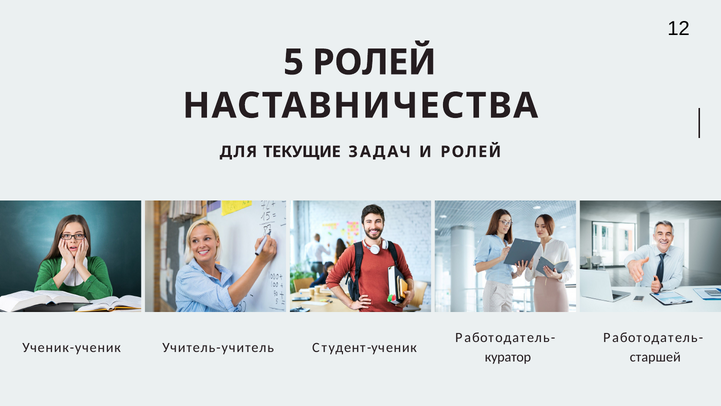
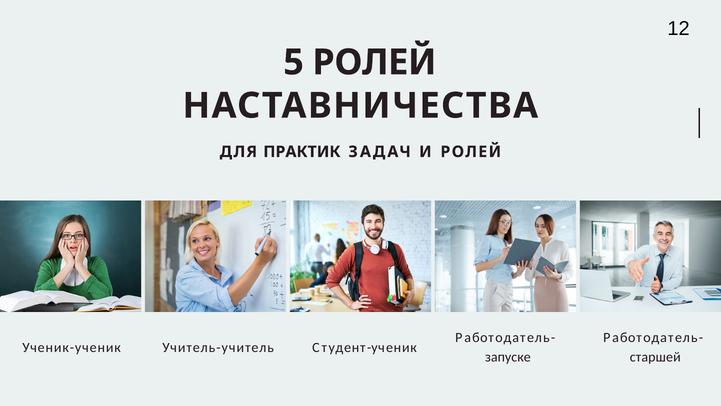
ТЕКУЩИЕ: ТЕКУЩИЕ -> ПРАКТИК
куратор: куратор -> запуске
